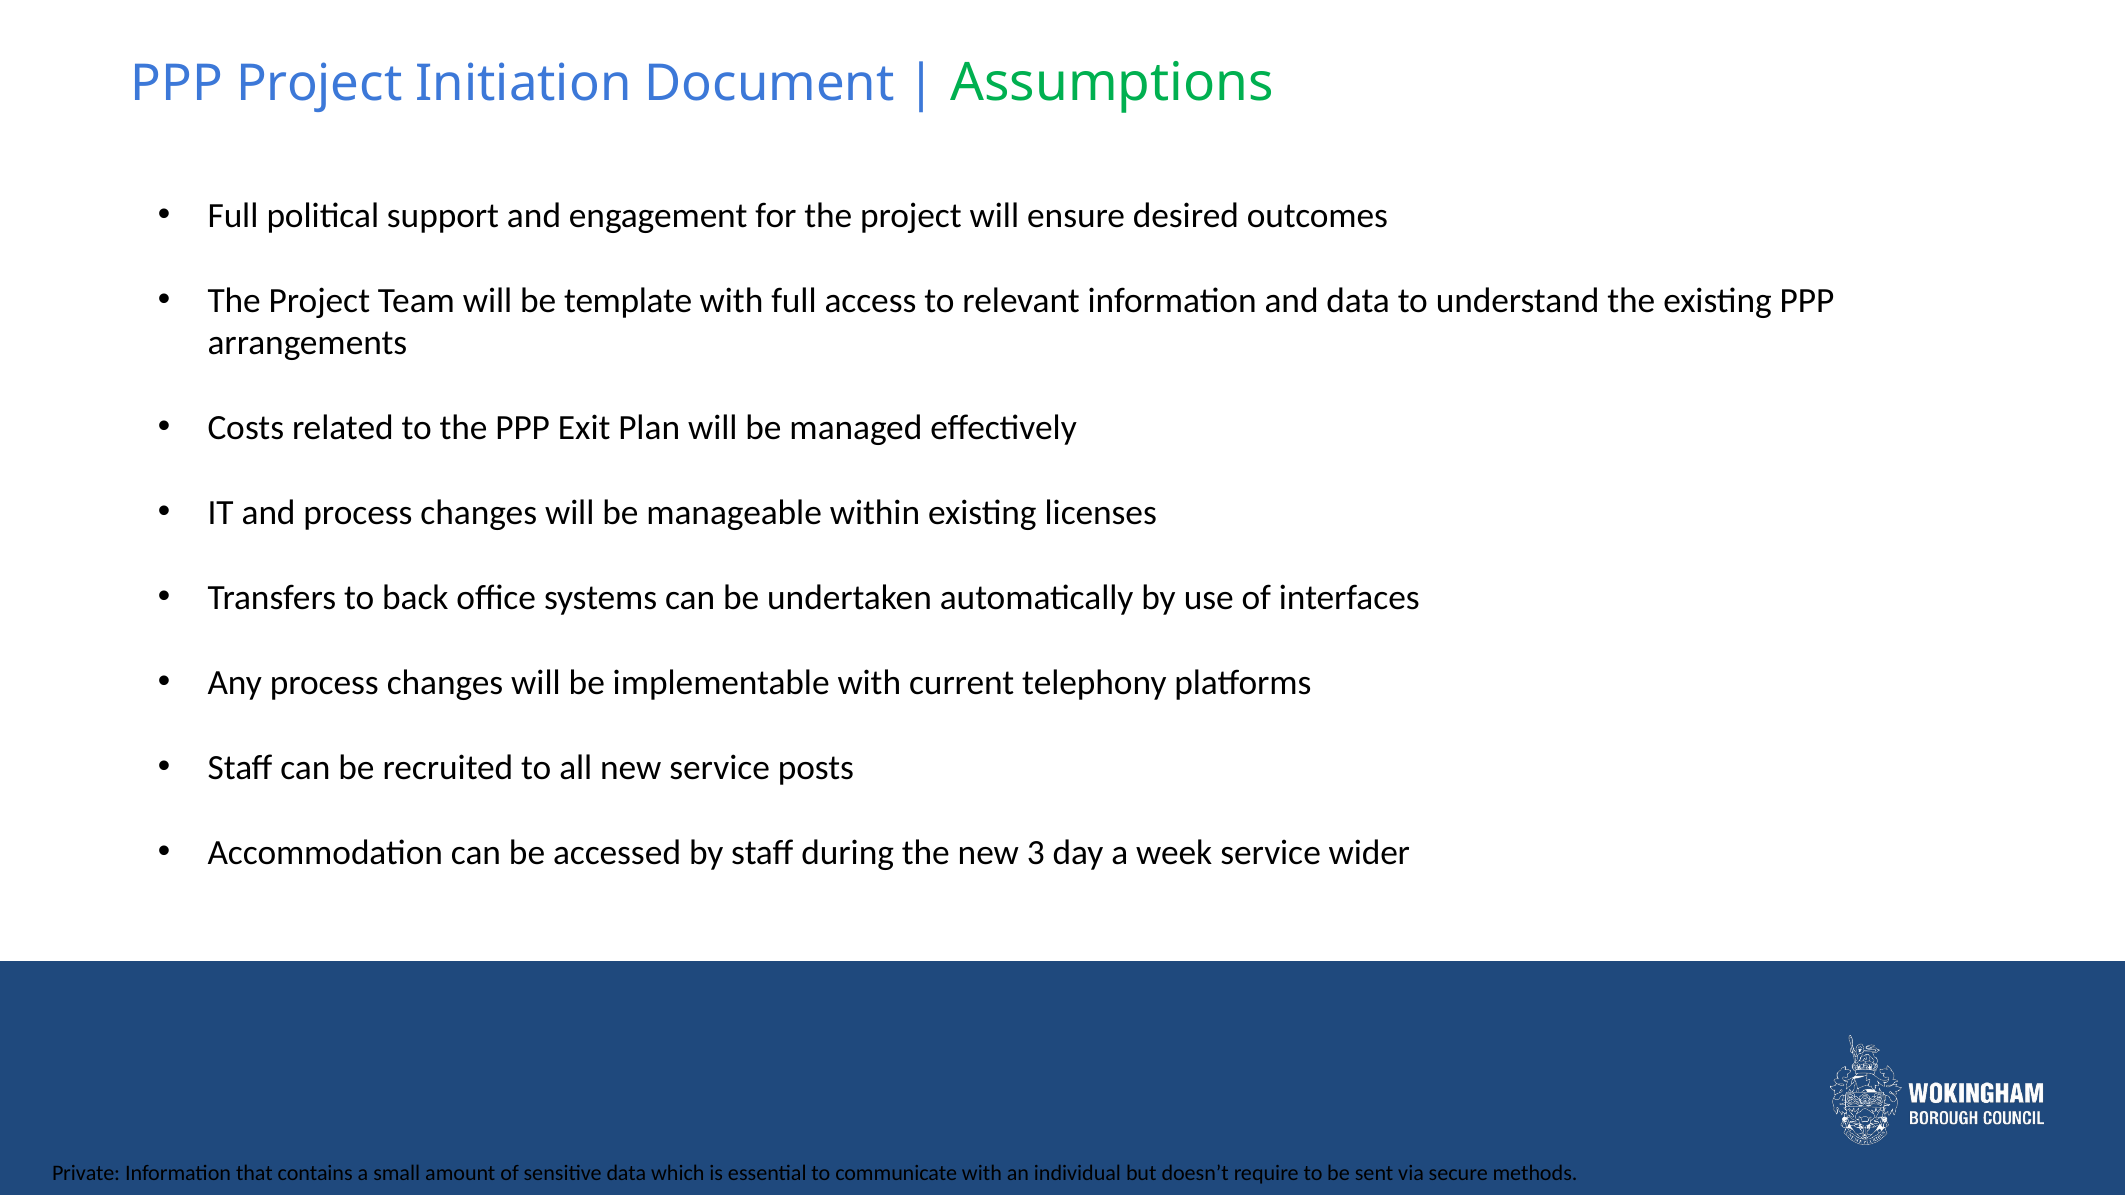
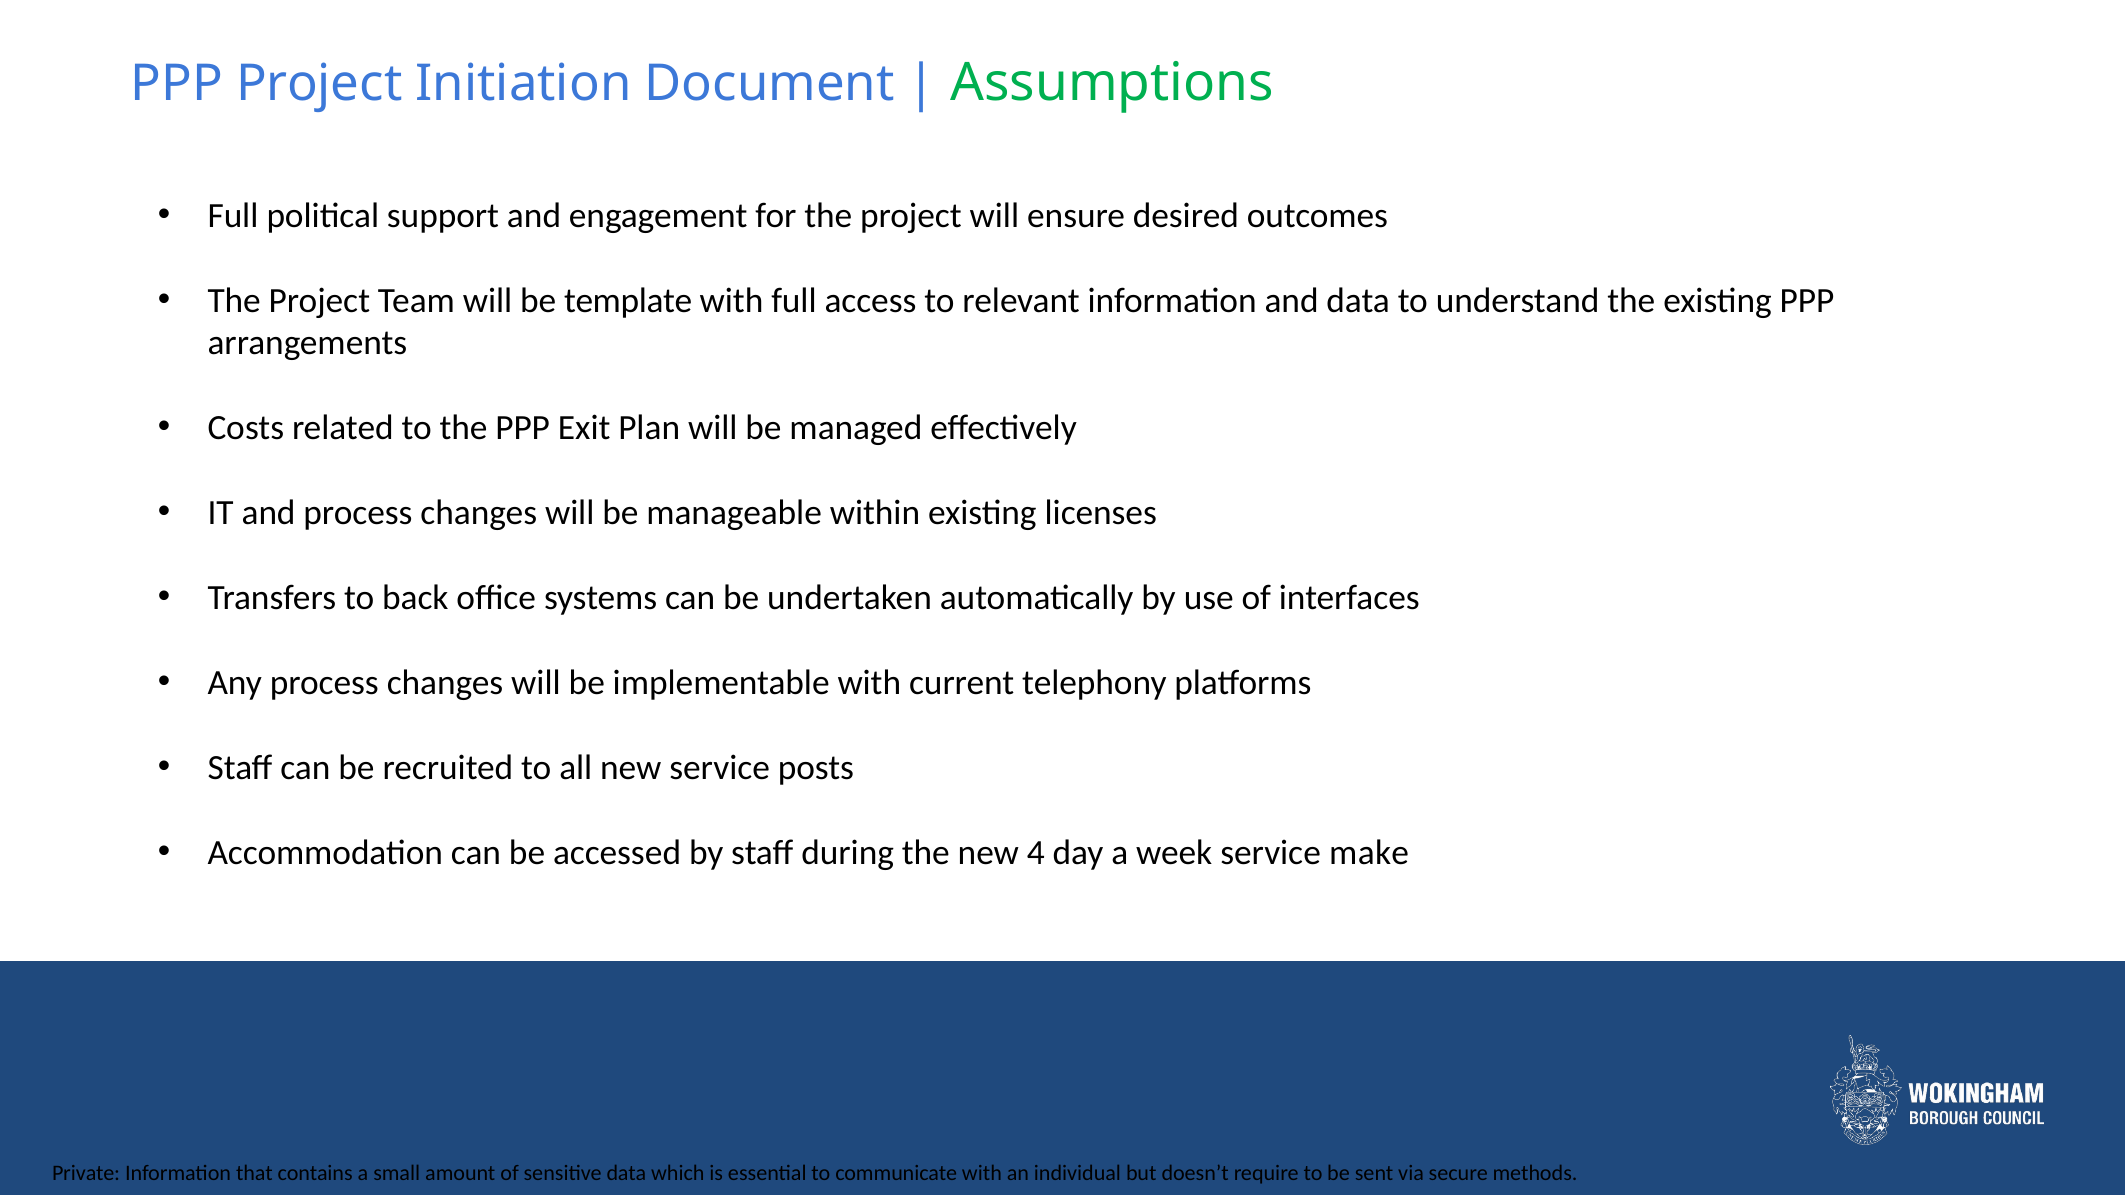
3: 3 -> 4
wider: wider -> make
